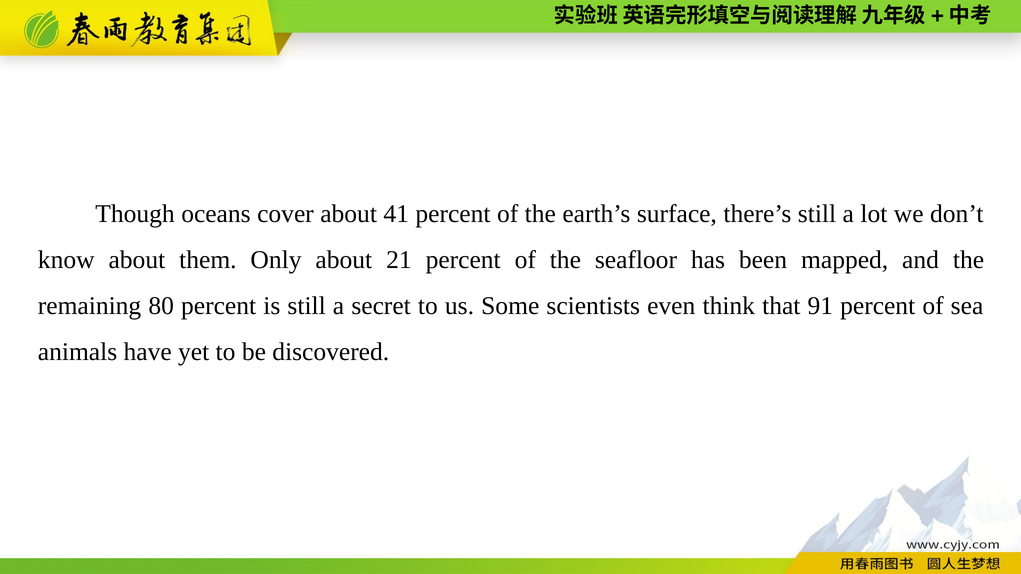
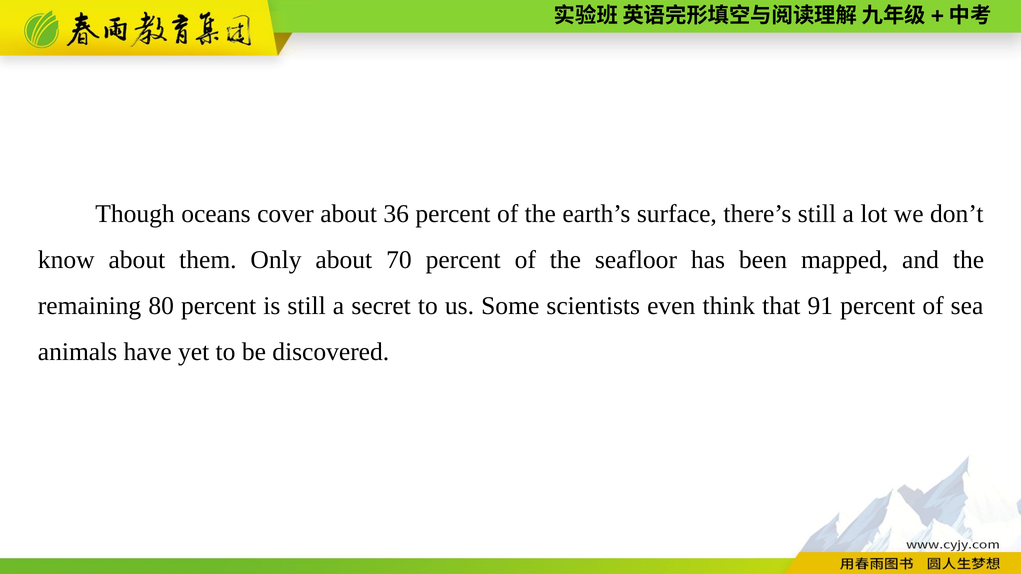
41: 41 -> 36
21: 21 -> 70
